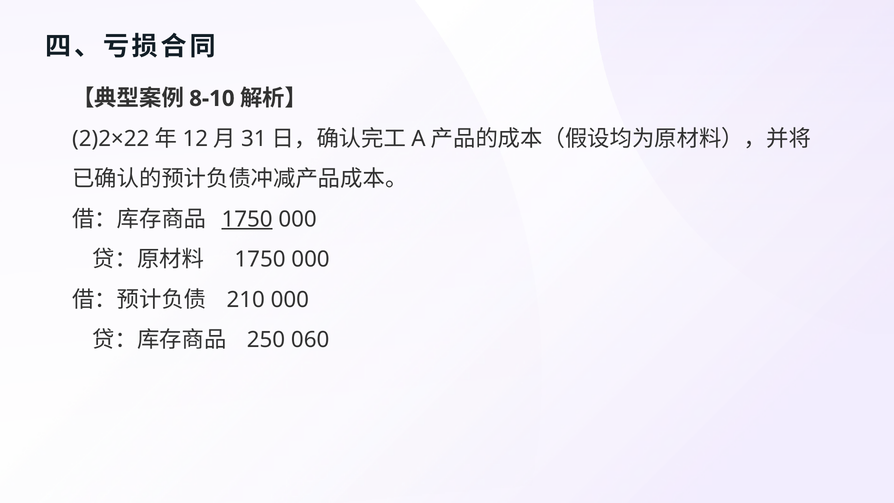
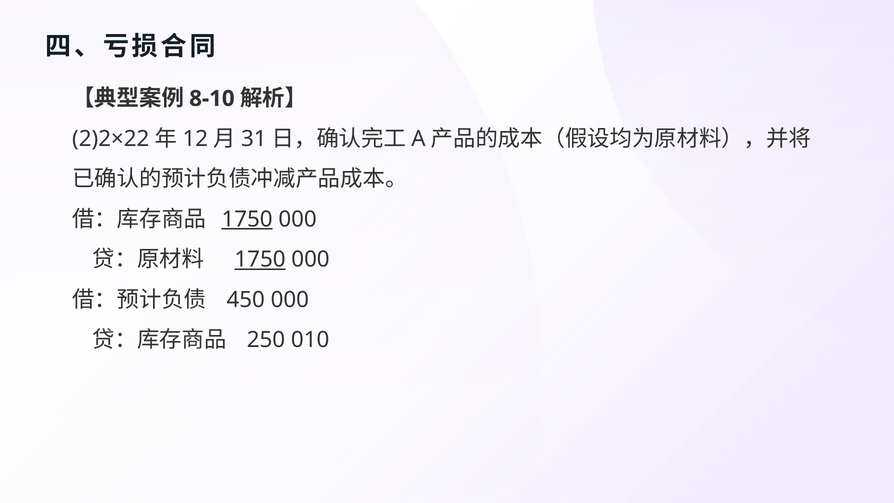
1750 at (260, 259) underline: none -> present
210: 210 -> 450
060: 060 -> 010
